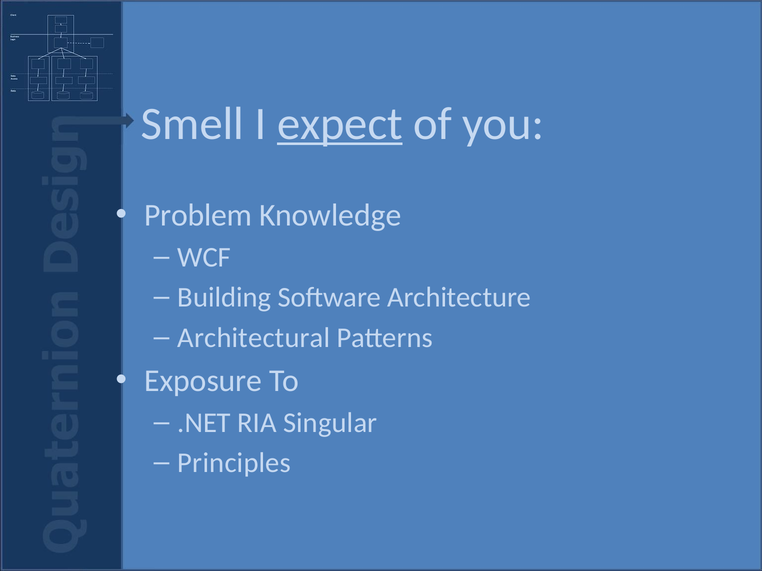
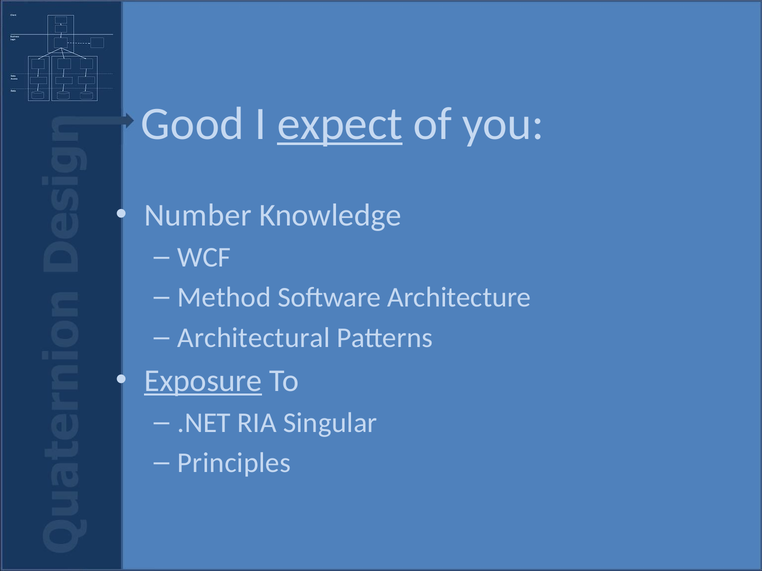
Smell: Smell -> Good
Problem: Problem -> Number
Building: Building -> Method
Exposure underline: none -> present
